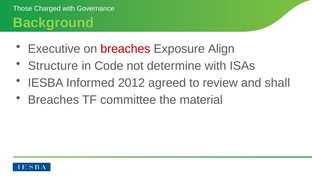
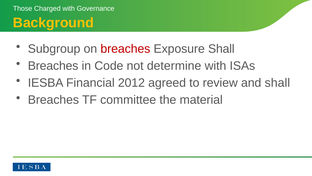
Background colour: light green -> yellow
Executive: Executive -> Subgroup
Exposure Align: Align -> Shall
Structure at (53, 66): Structure -> Breaches
Informed: Informed -> Financial
